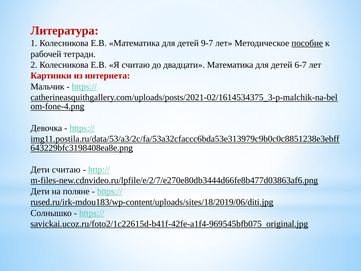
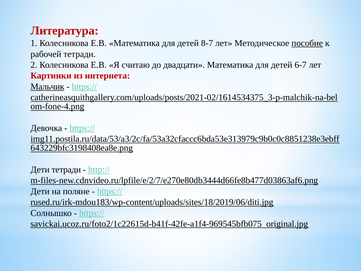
9-7: 9-7 -> 8-7
Мальчик underline: none -> present
Дети считаю: считаю -> тетради
